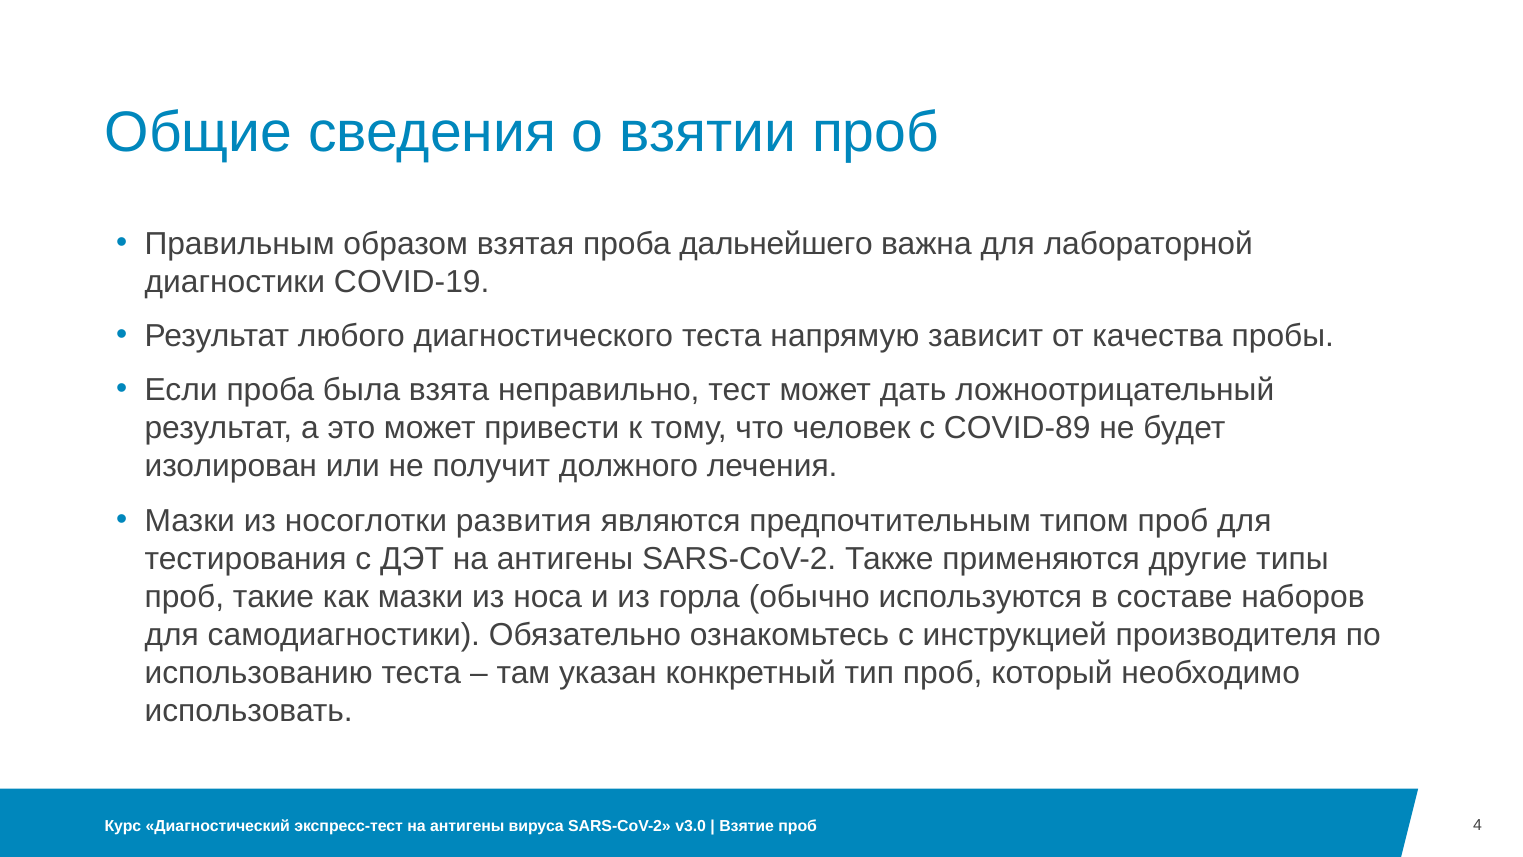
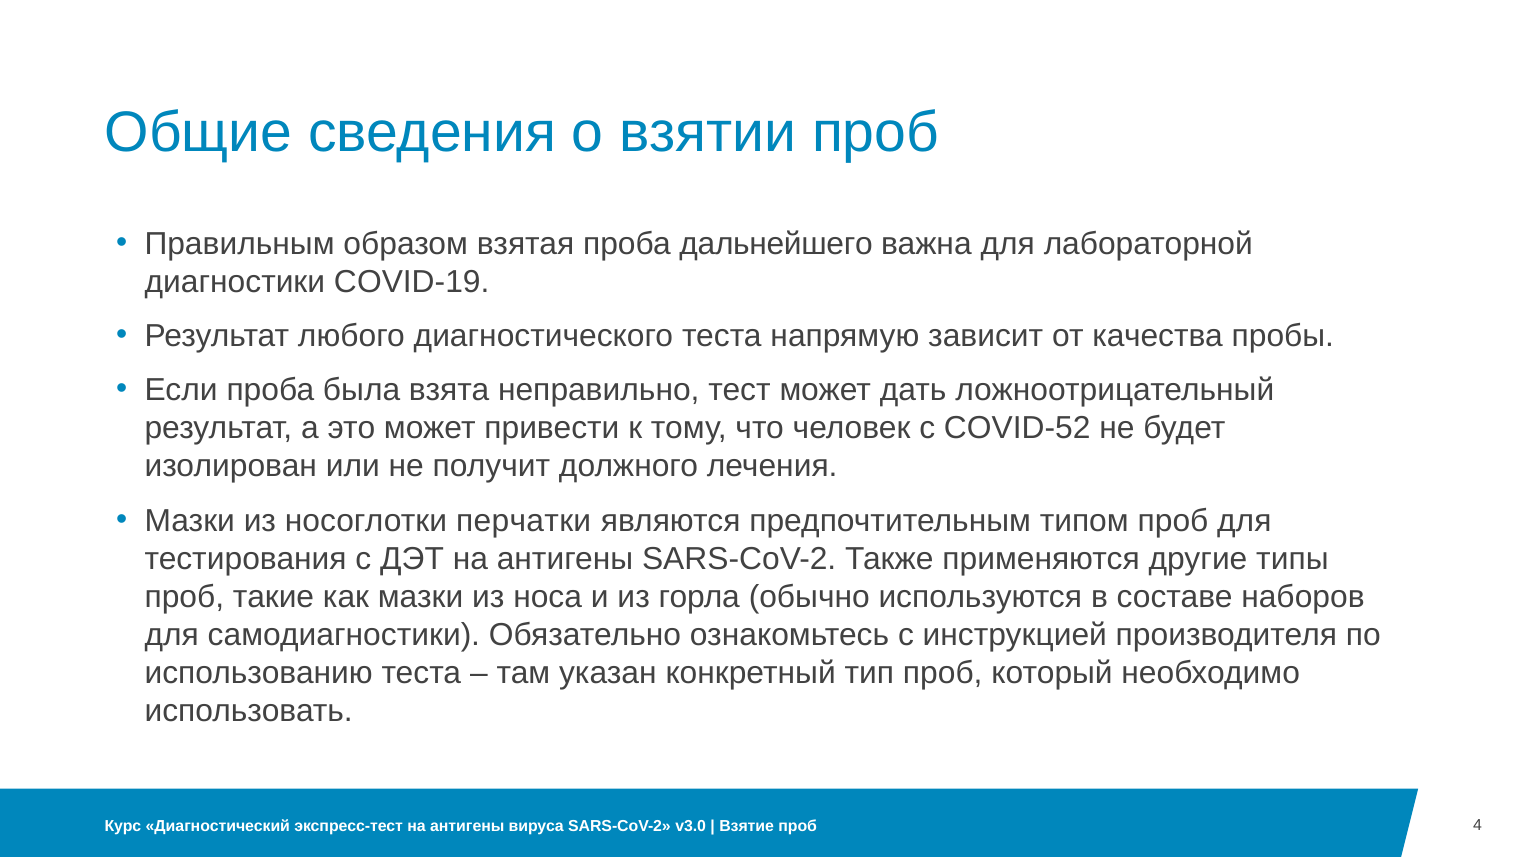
COVID-89: COVID-89 -> COVID-52
развития: развития -> перчатки
